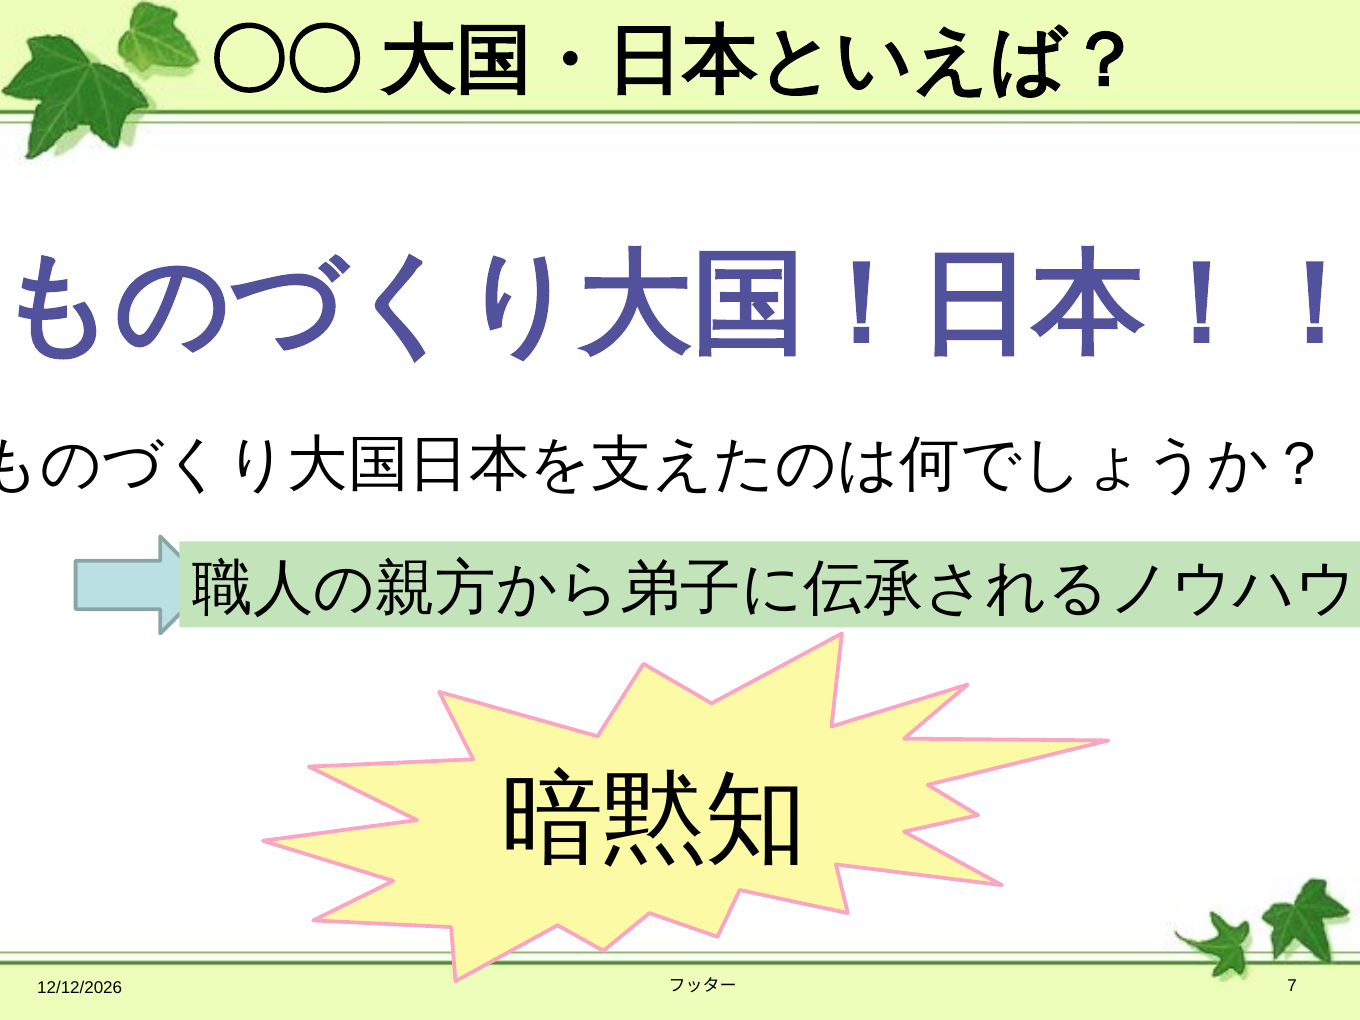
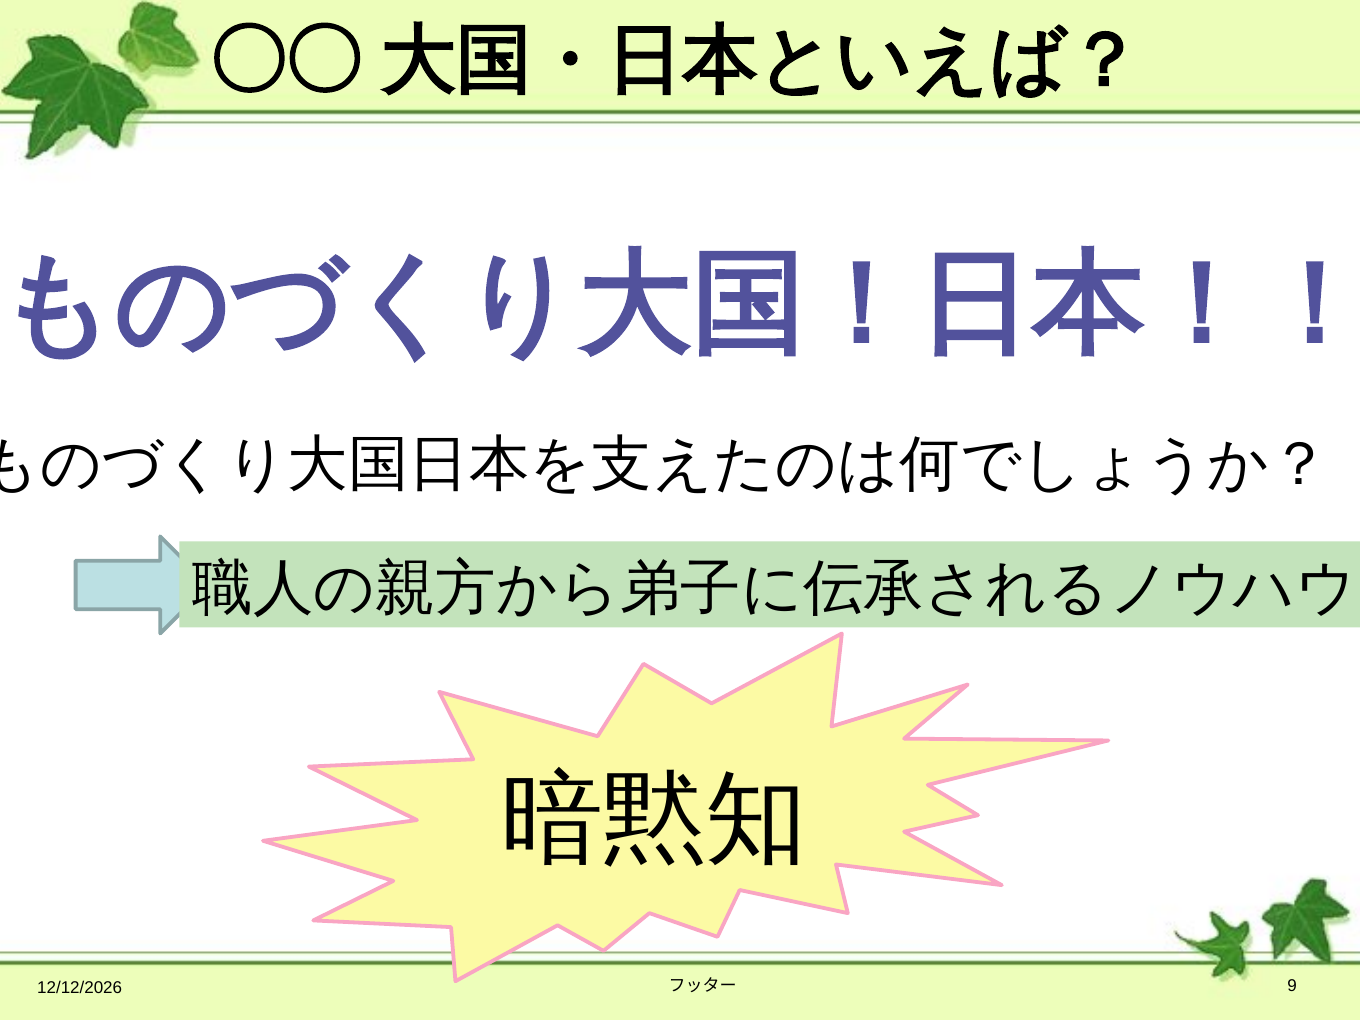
7: 7 -> 9
